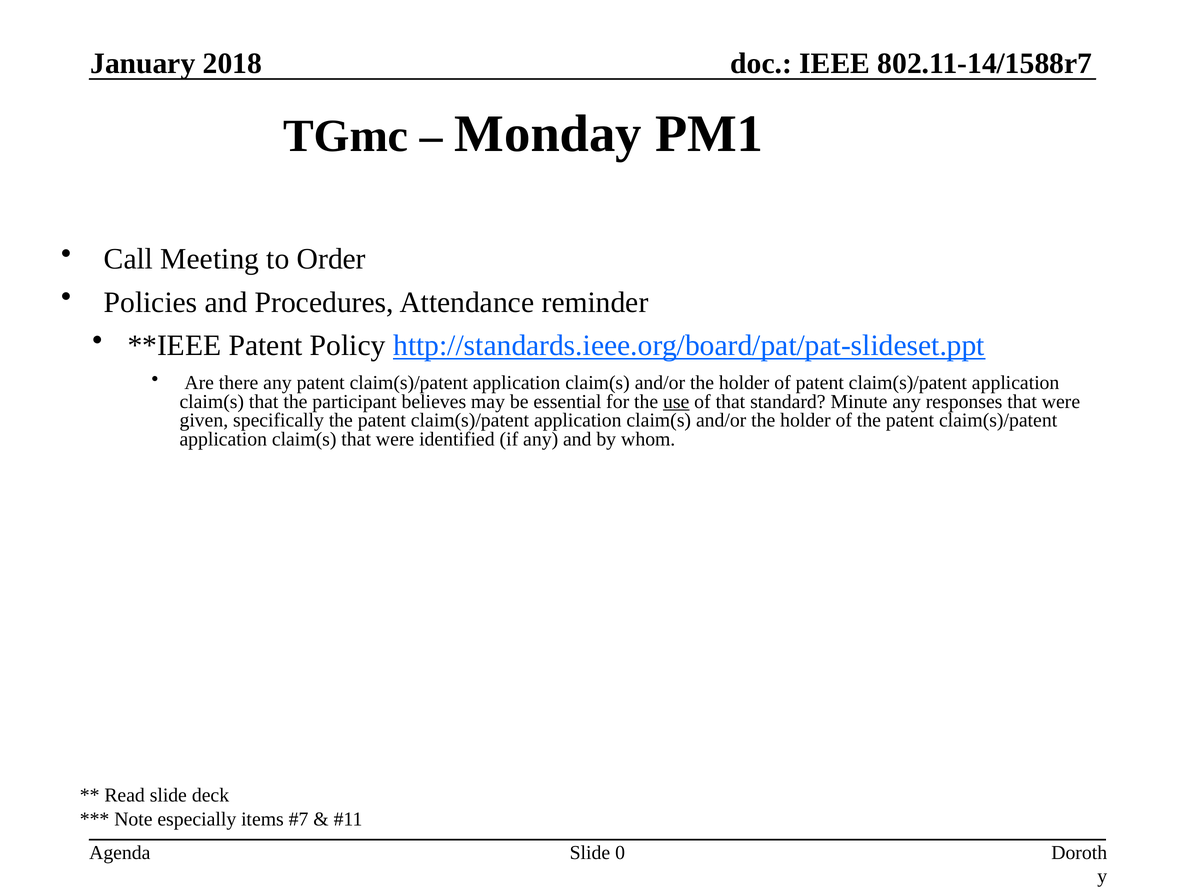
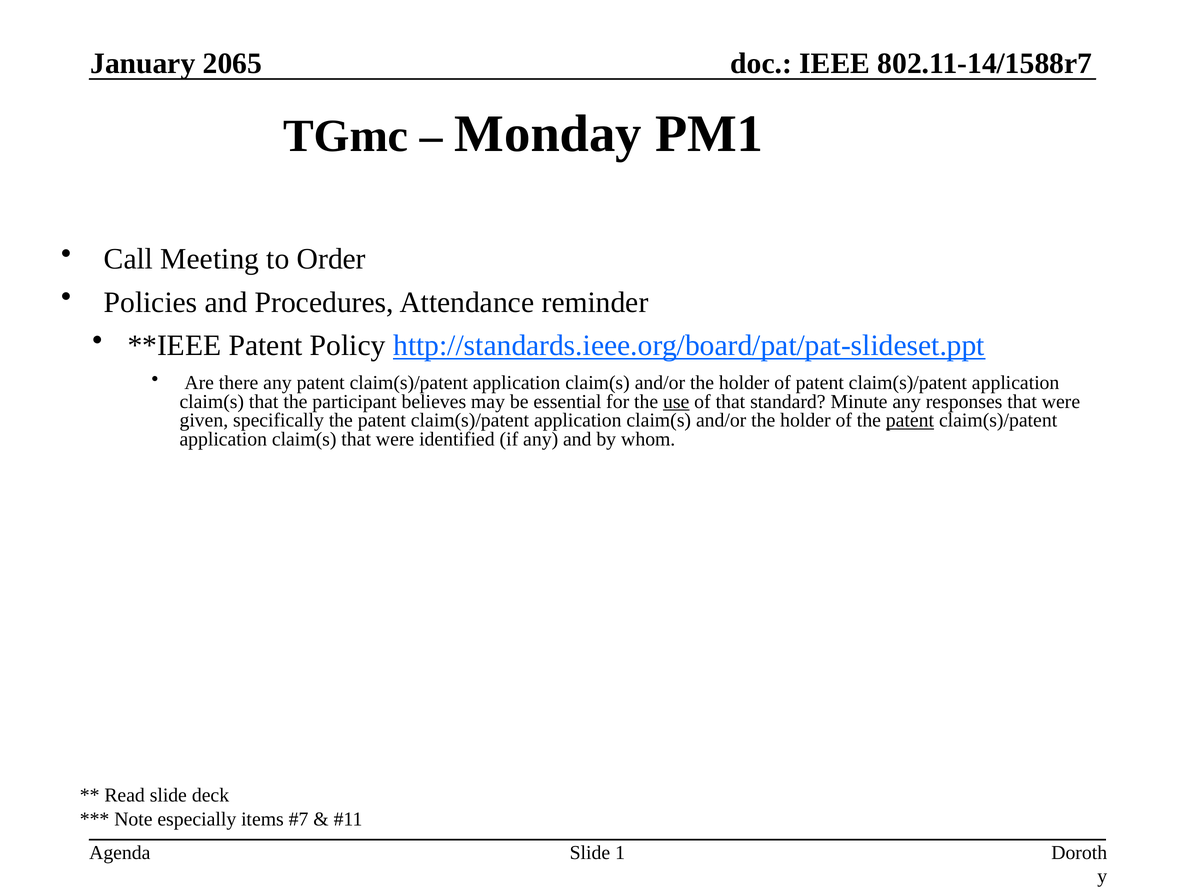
2018: 2018 -> 2065
patent at (910, 420) underline: none -> present
0: 0 -> 1
